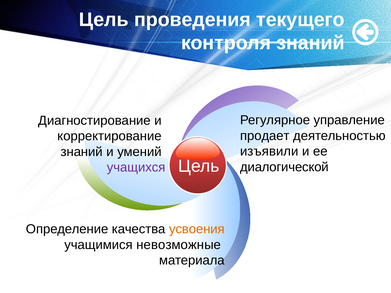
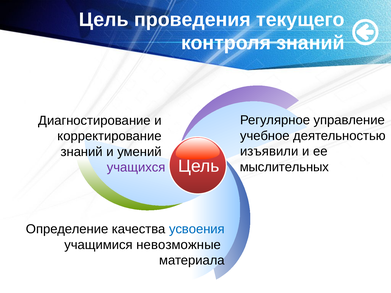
продает: продает -> учебное
диалогической: диалогической -> мыслительных
усвоения colour: orange -> blue
